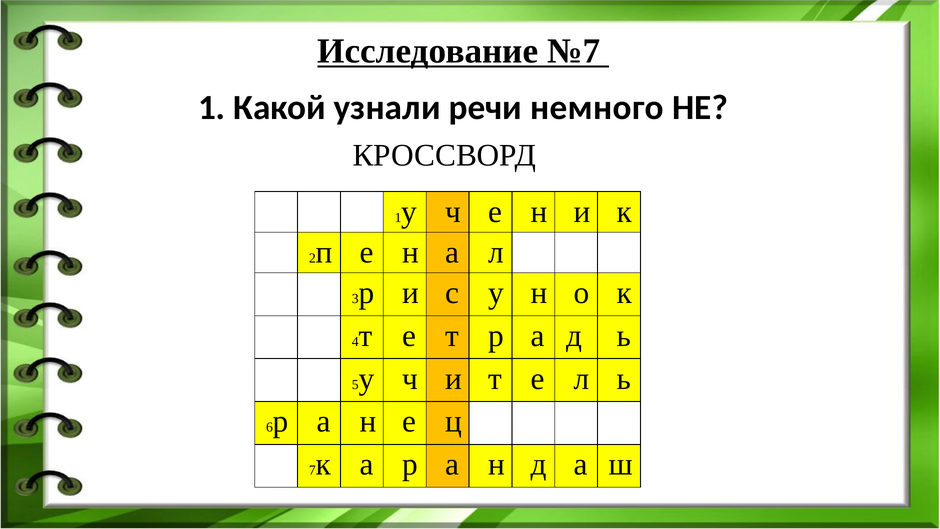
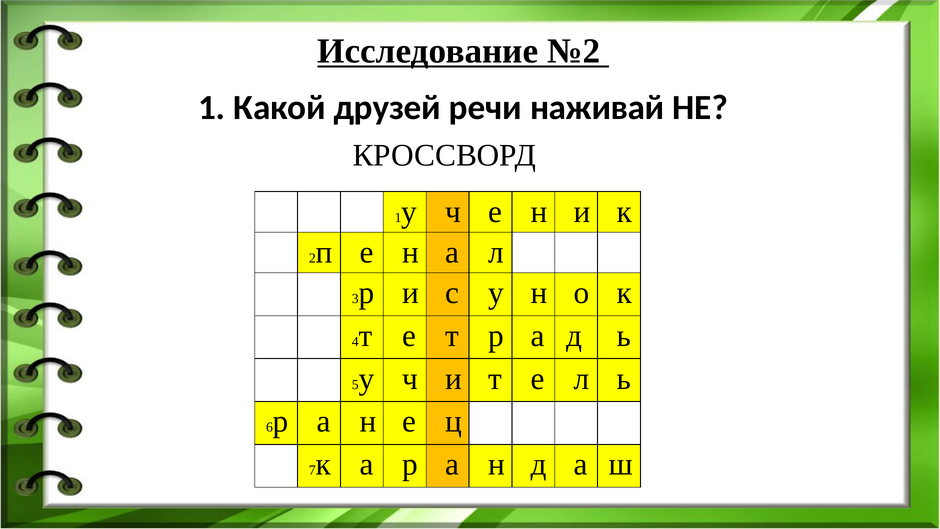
№7: №7 -> №2
узнали: узнали -> друзей
немного: немного -> наживай
